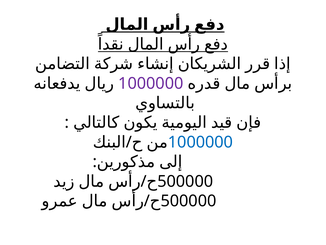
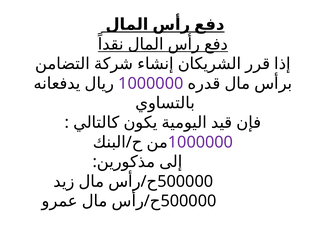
1000000 at (200, 142) colour: blue -> purple
